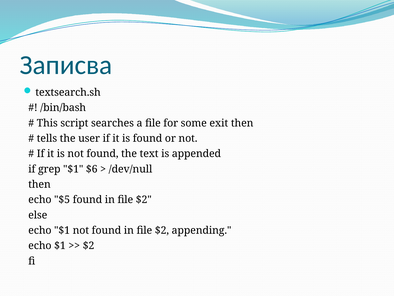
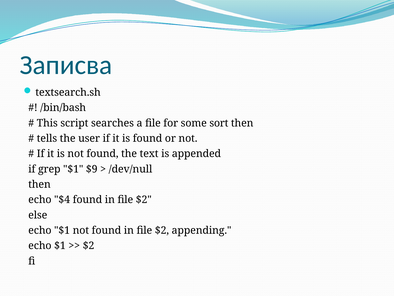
exit: exit -> sort
$6: $6 -> $9
$5: $5 -> $4
